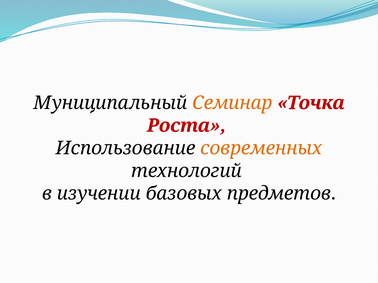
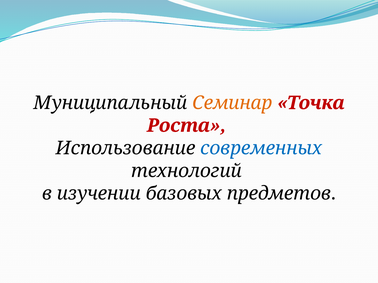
современных colour: orange -> blue
